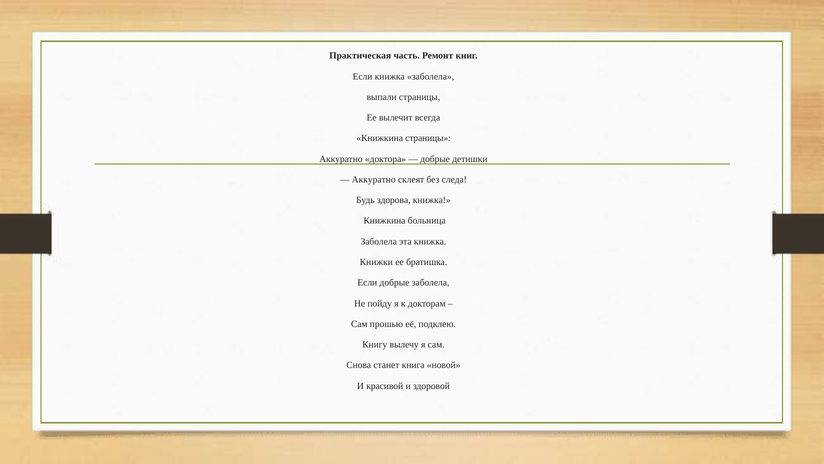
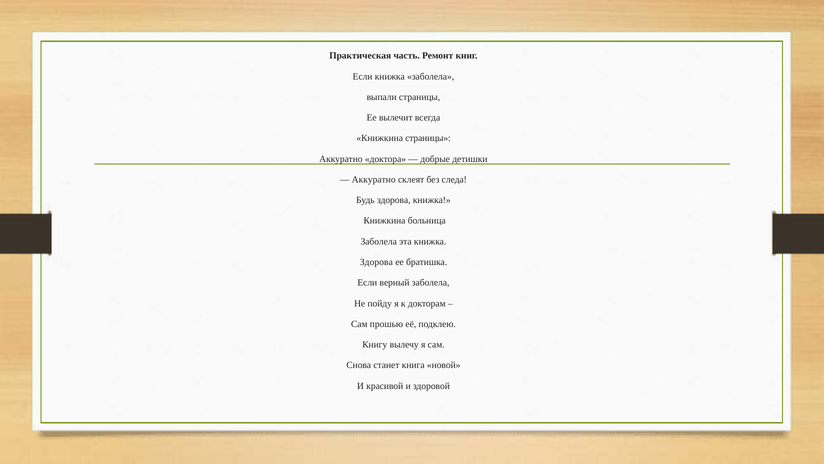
Книжки at (376, 262): Книжки -> Здорова
Если добрые: добрые -> верный
